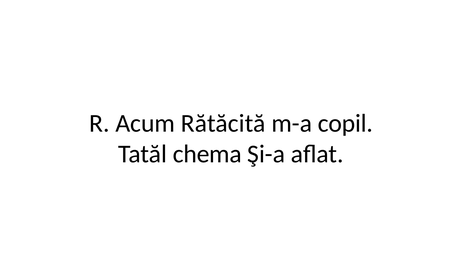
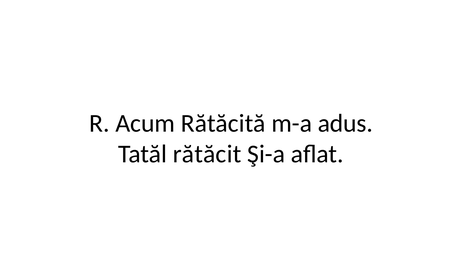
copil: copil -> adus
chema: chema -> rătăcit
